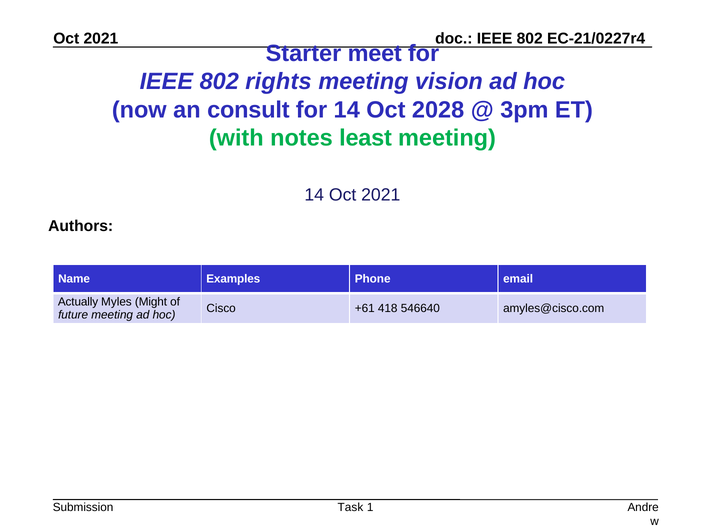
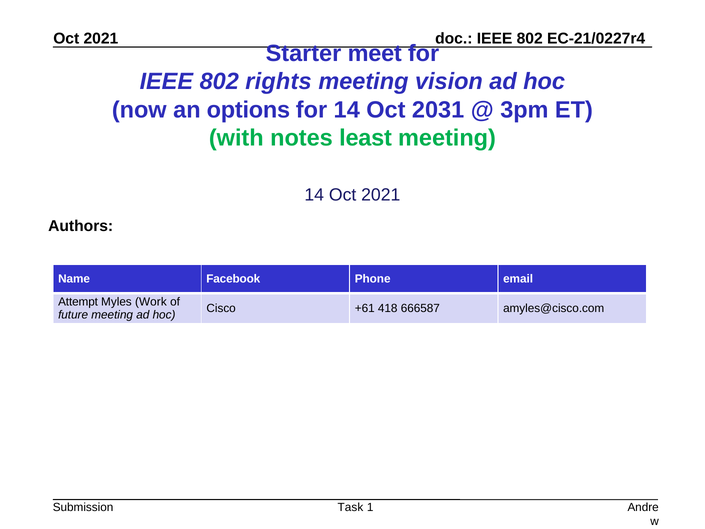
consult: consult -> options
2028: 2028 -> 2031
Examples: Examples -> Facebook
Actually: Actually -> Attempt
Might: Might -> Work
546640: 546640 -> 666587
